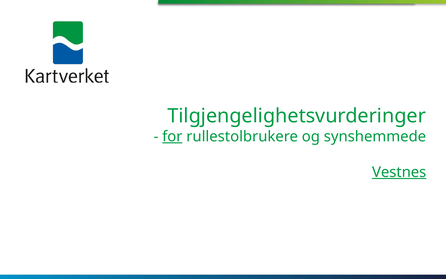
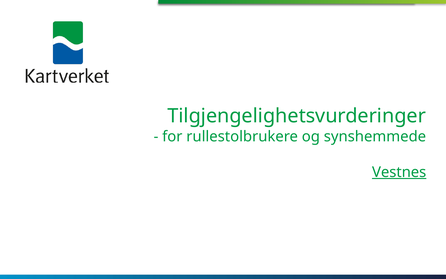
for underline: present -> none
